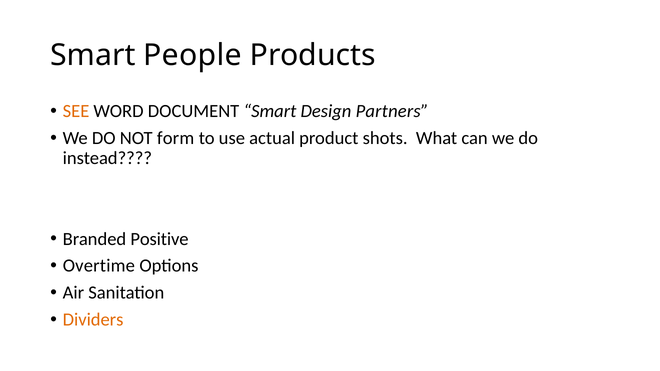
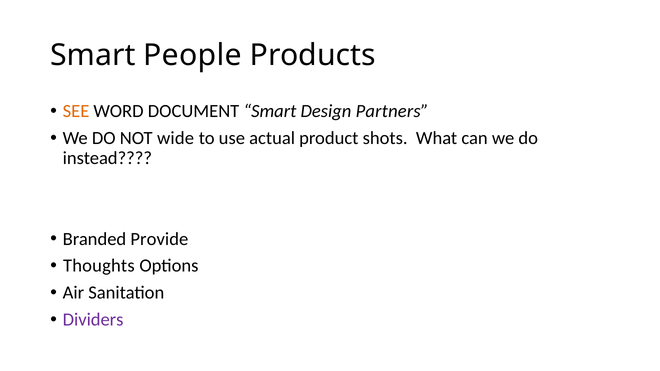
form: form -> wide
Positive: Positive -> Provide
Overtime: Overtime -> Thoughts
Dividers colour: orange -> purple
